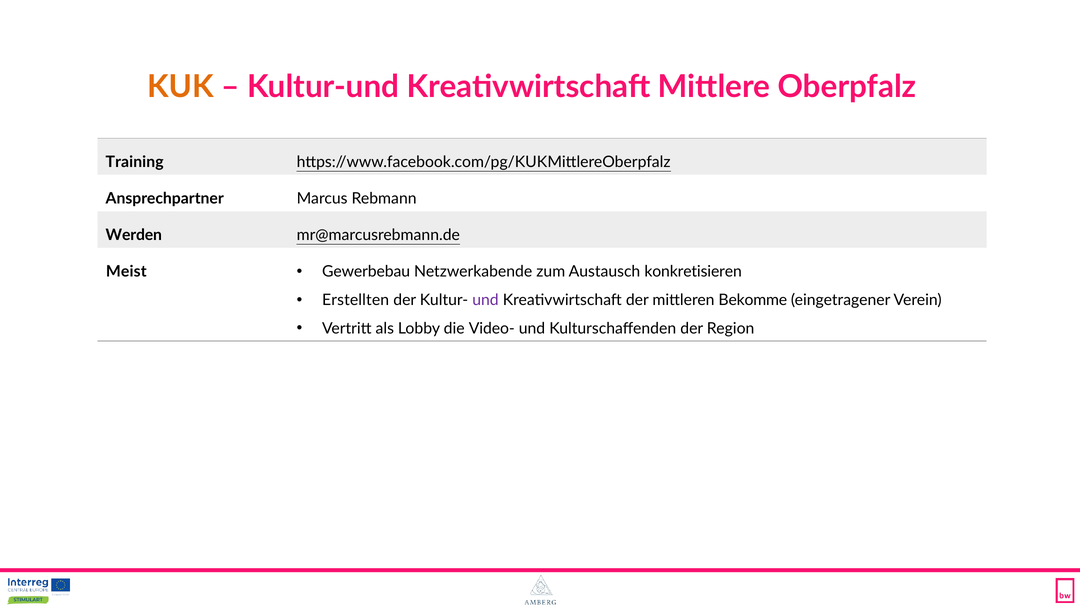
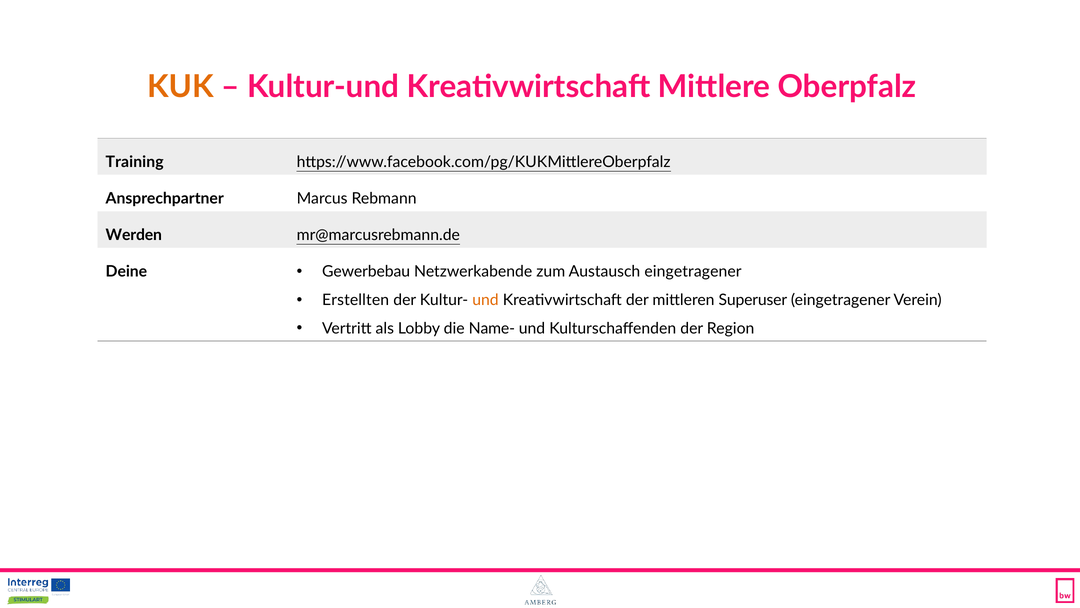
Meist: Meist -> Deine
Austausch konkretisieren: konkretisieren -> eingetragener
und at (485, 300) colour: purple -> orange
Bekomme: Bekomme -> Superuser
Video-: Video- -> Name-
